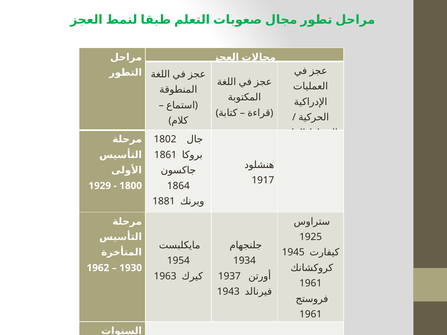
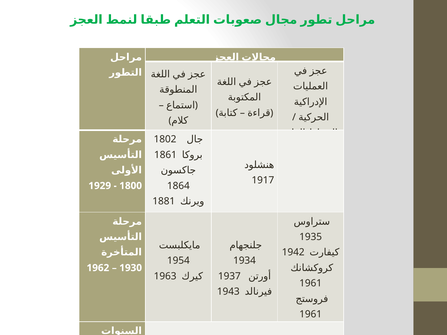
1925: 1925 -> 1935
1945: 1945 -> 1942
